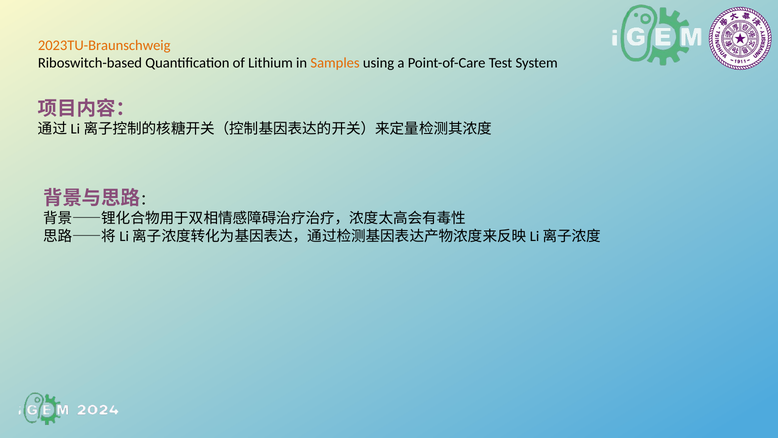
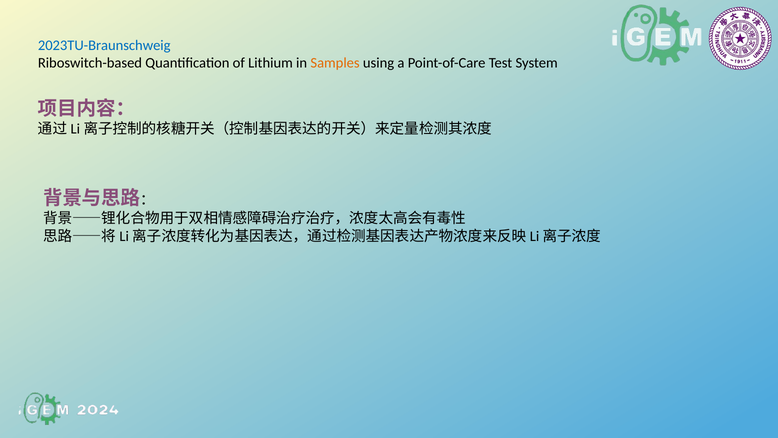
2023TU-Braunschweig colour: orange -> blue
